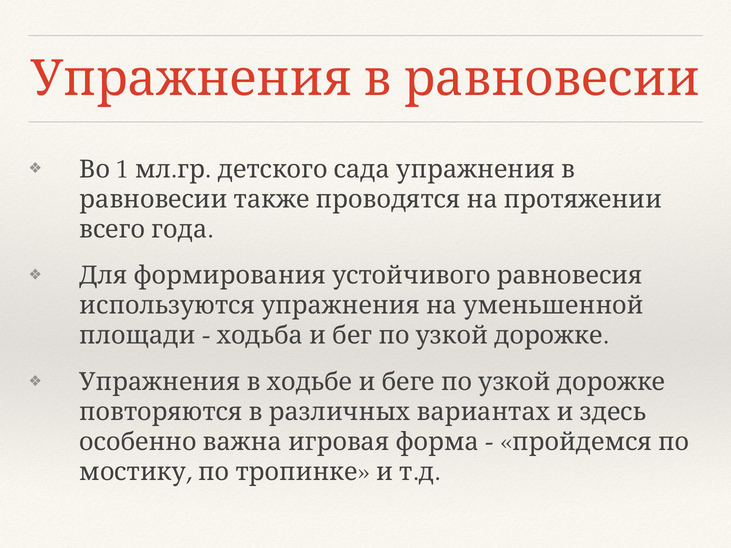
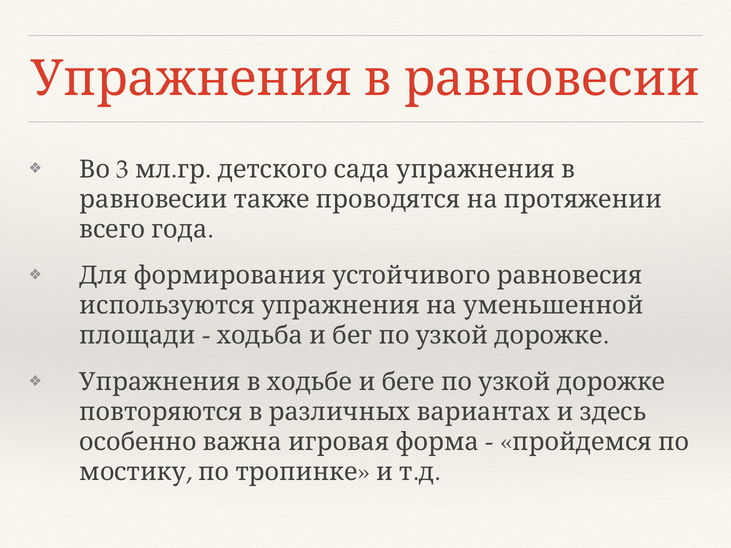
1: 1 -> 3
